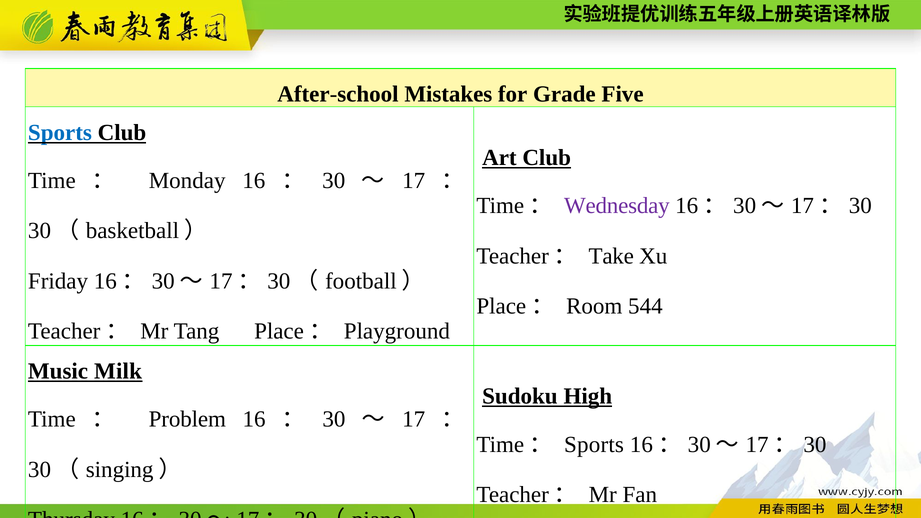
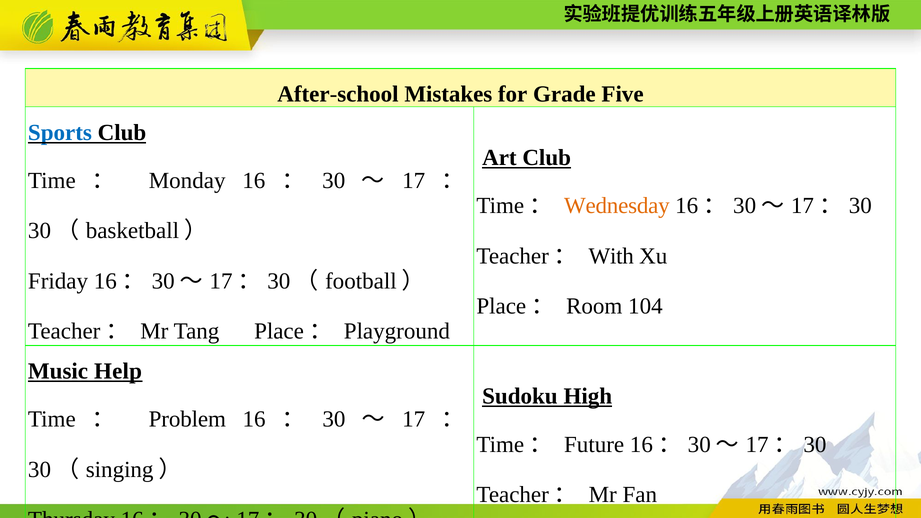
Wednesday colour: purple -> orange
Take: Take -> With
544: 544 -> 104
Milk: Milk -> Help
Time： Sports: Sports -> Future
